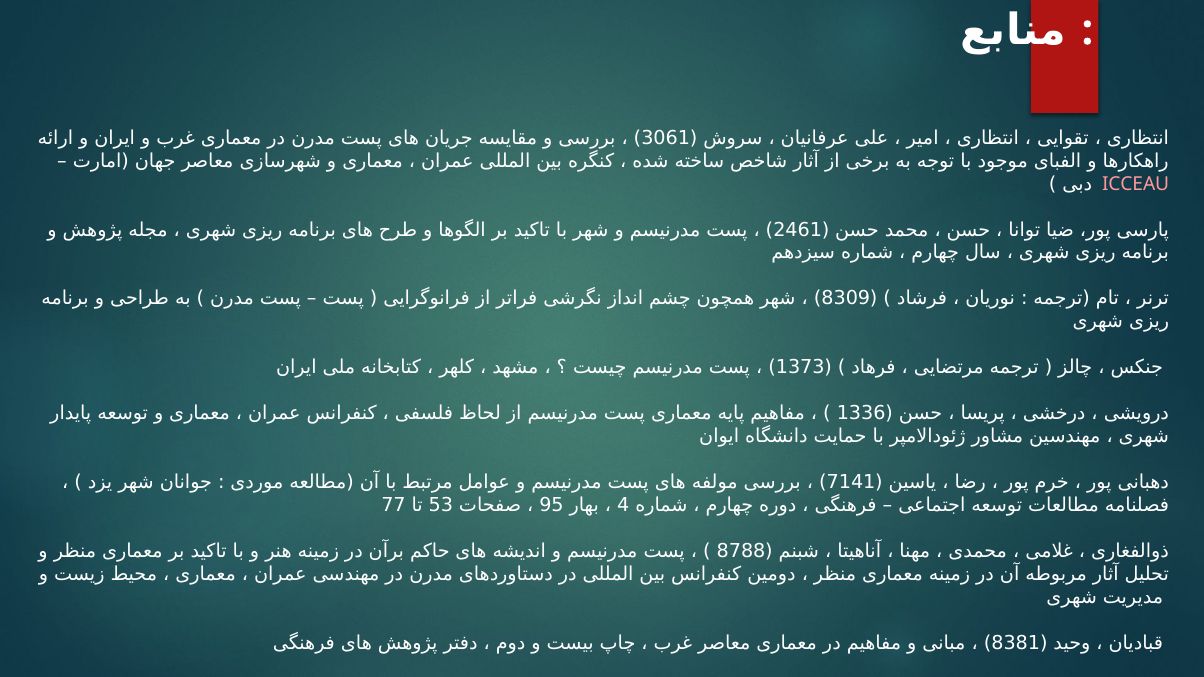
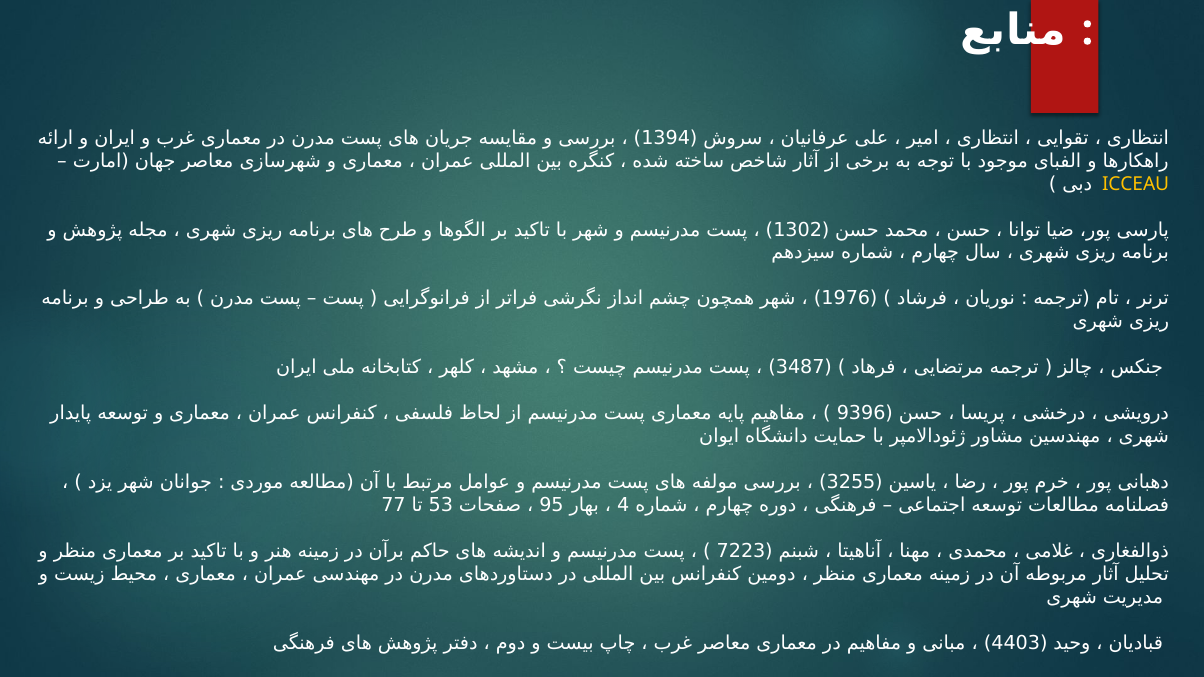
3061: 3061 -> 1394
ICCEAU colour: pink -> yellow
2461: 2461 -> 1302
8309: 8309 -> 1976
1373: 1373 -> 3487
1336: 1336 -> 9396
7141: 7141 -> 3255
8788: 8788 -> 7223
8381: 8381 -> 4403
